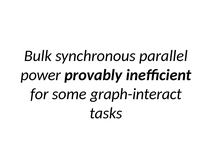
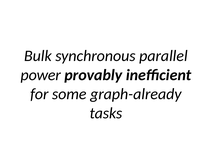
graph-interact: graph-interact -> graph-already
